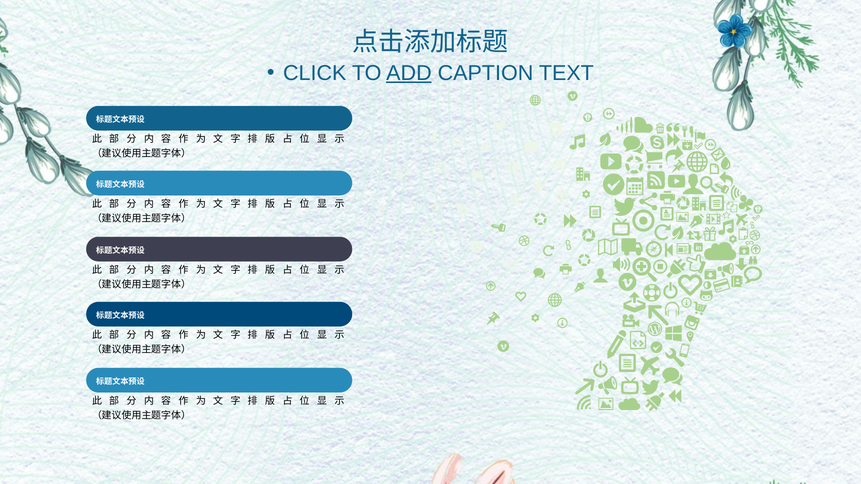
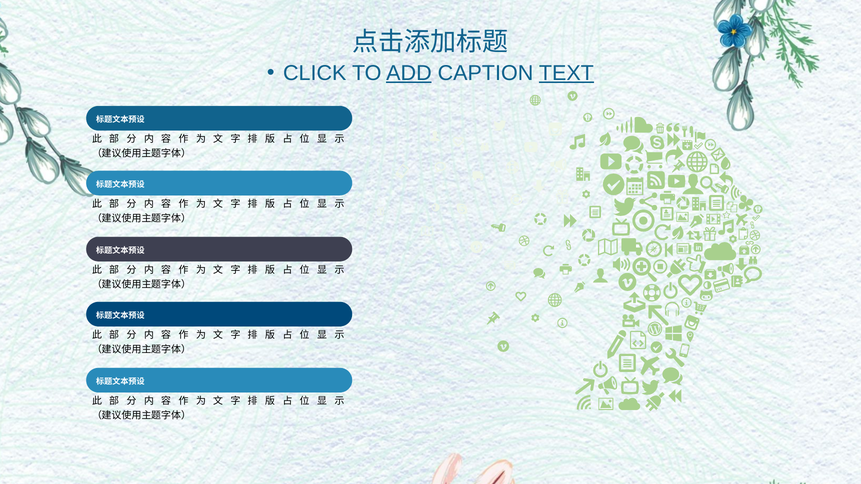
TEXT underline: none -> present
